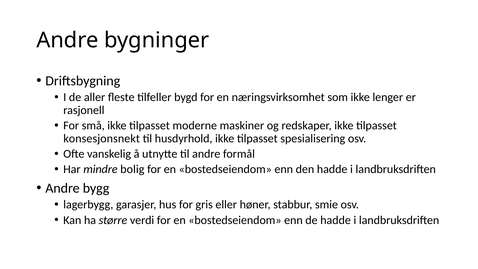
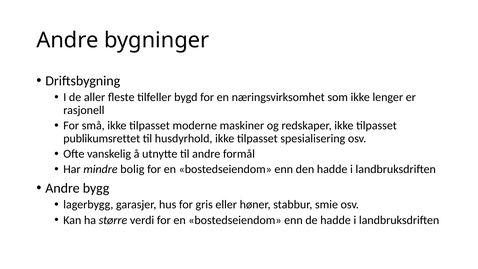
konsesjonsnekt: konsesjonsnekt -> publikumsrettet
